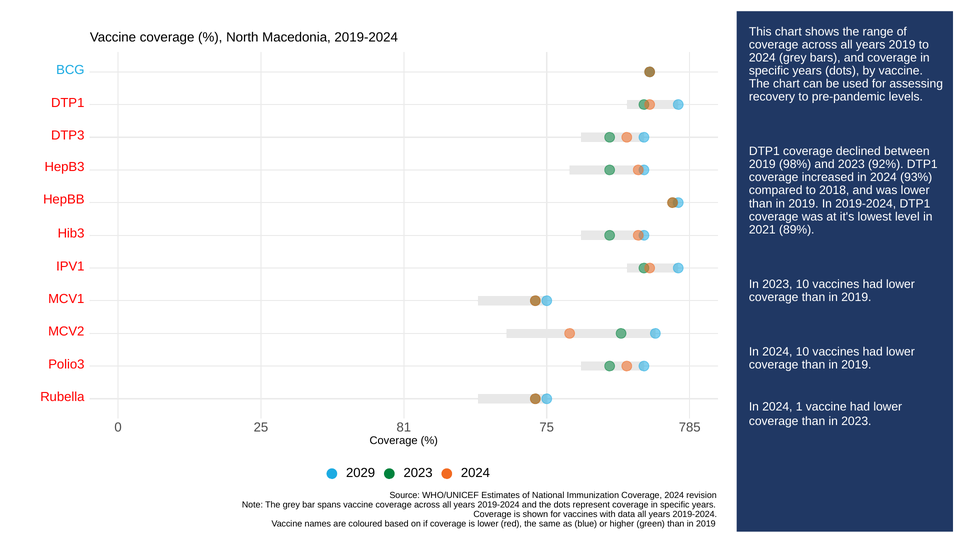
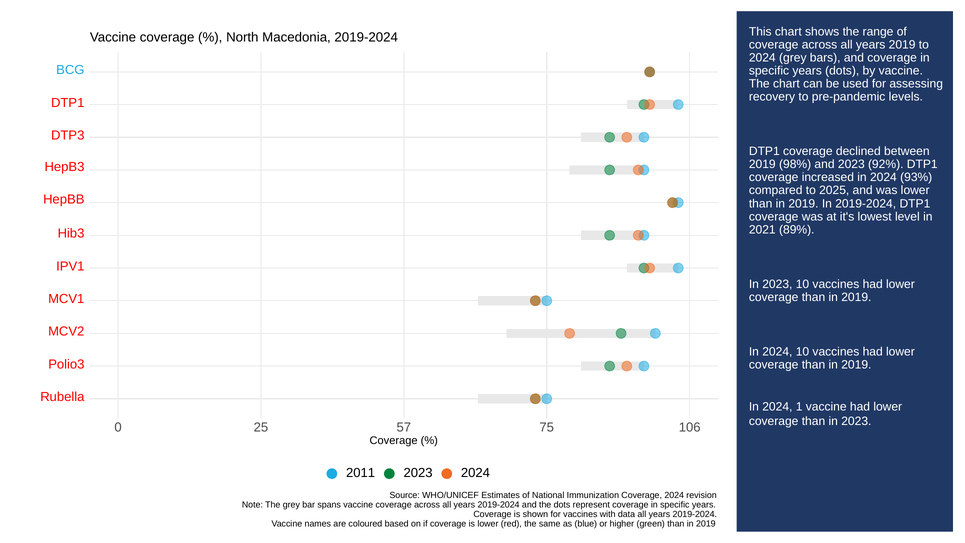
2018: 2018 -> 2025
81: 81 -> 57
785: 785 -> 106
2029: 2029 -> 2011
